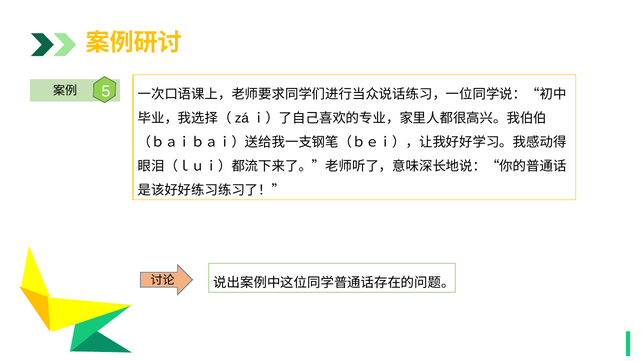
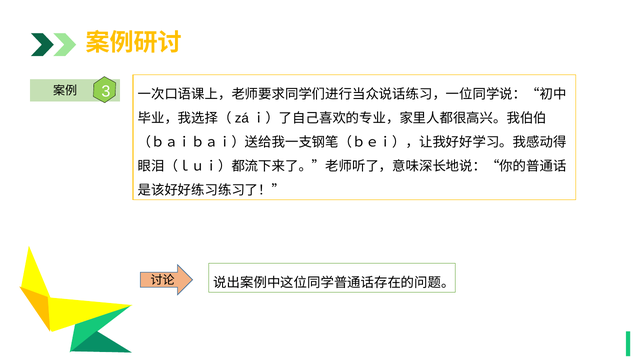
5: 5 -> 3
